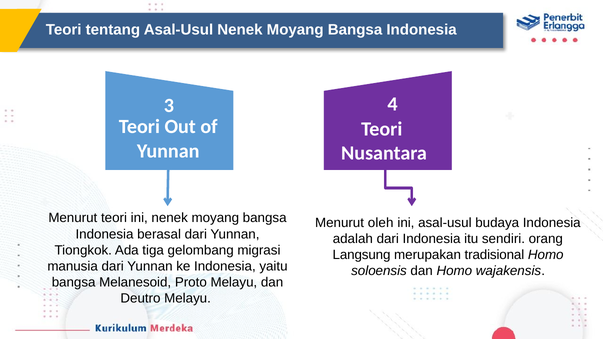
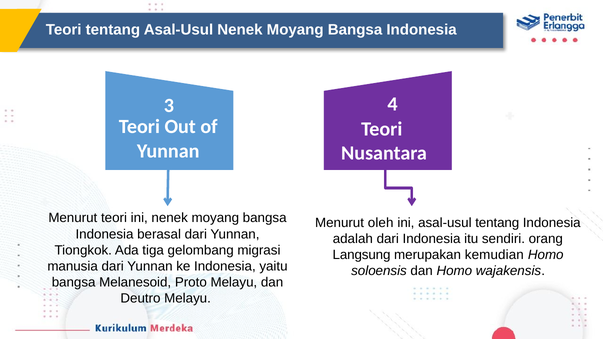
asal-usul budaya: budaya -> tentang
tradisional: tradisional -> kemudian
